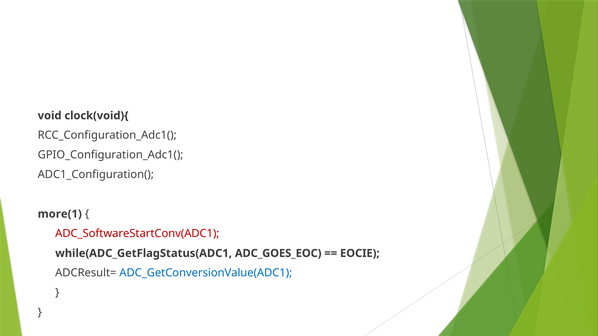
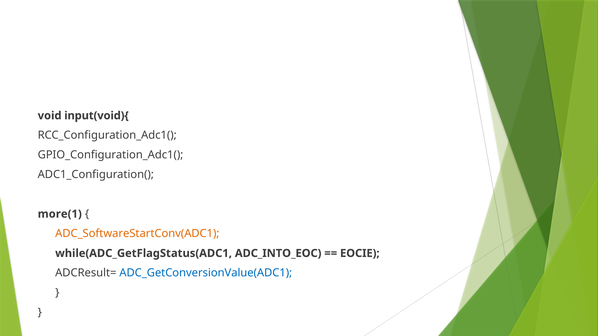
clock(void){: clock(void){ -> input(void){
ADC_SoftwareStartConv(ADC1 colour: red -> orange
ADC_GOES_EOC: ADC_GOES_EOC -> ADC_INTO_EOC
